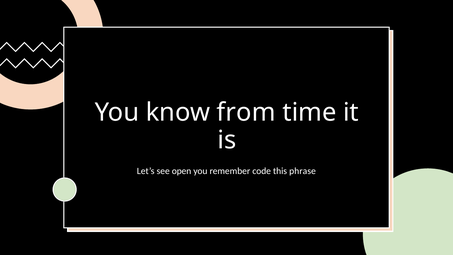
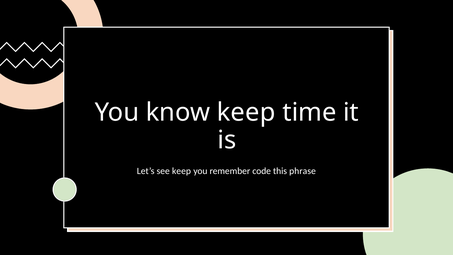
know from: from -> keep
see open: open -> keep
